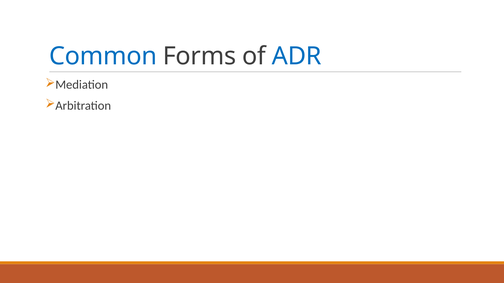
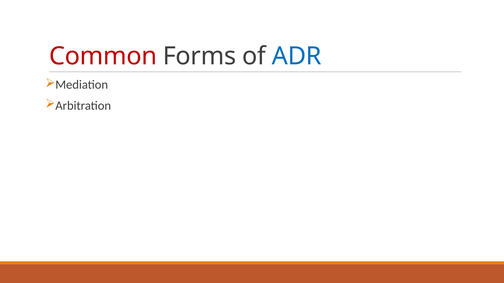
Common colour: blue -> red
